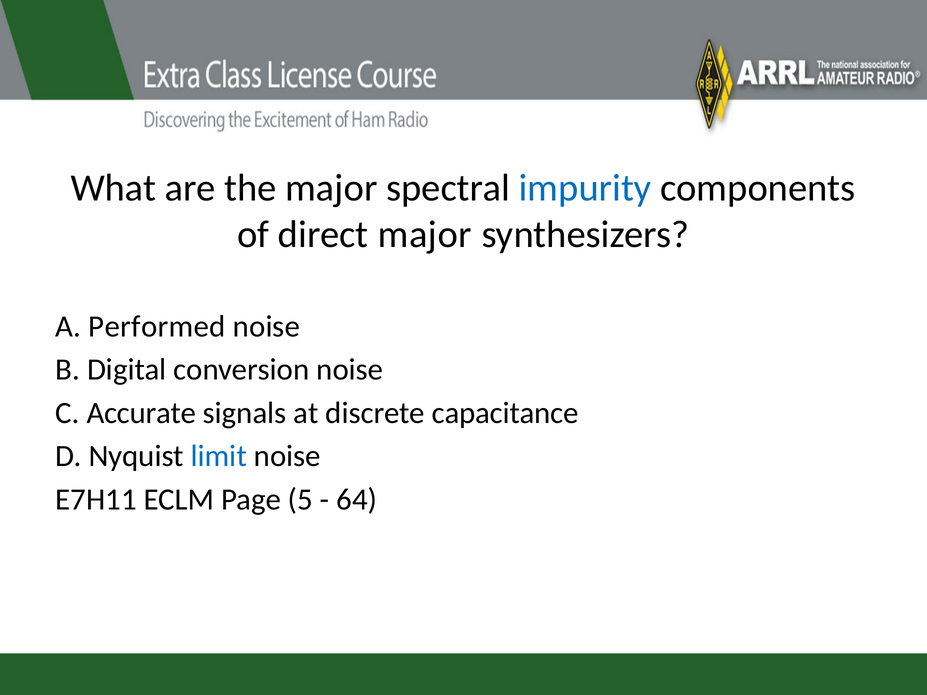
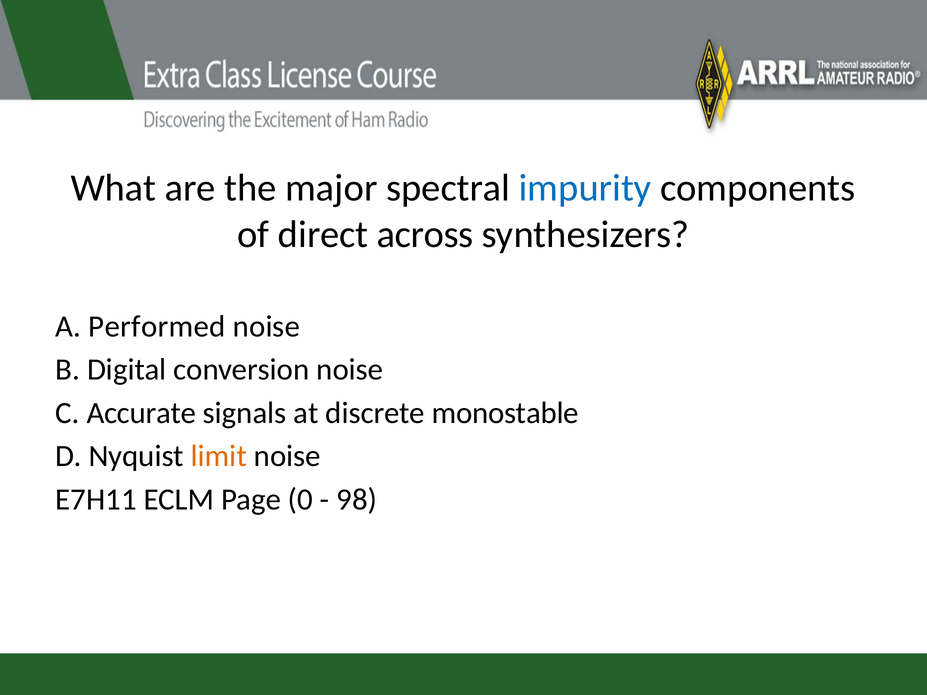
direct major: major -> across
capacitance: capacitance -> monostable
limit colour: blue -> orange
5: 5 -> 0
64: 64 -> 98
